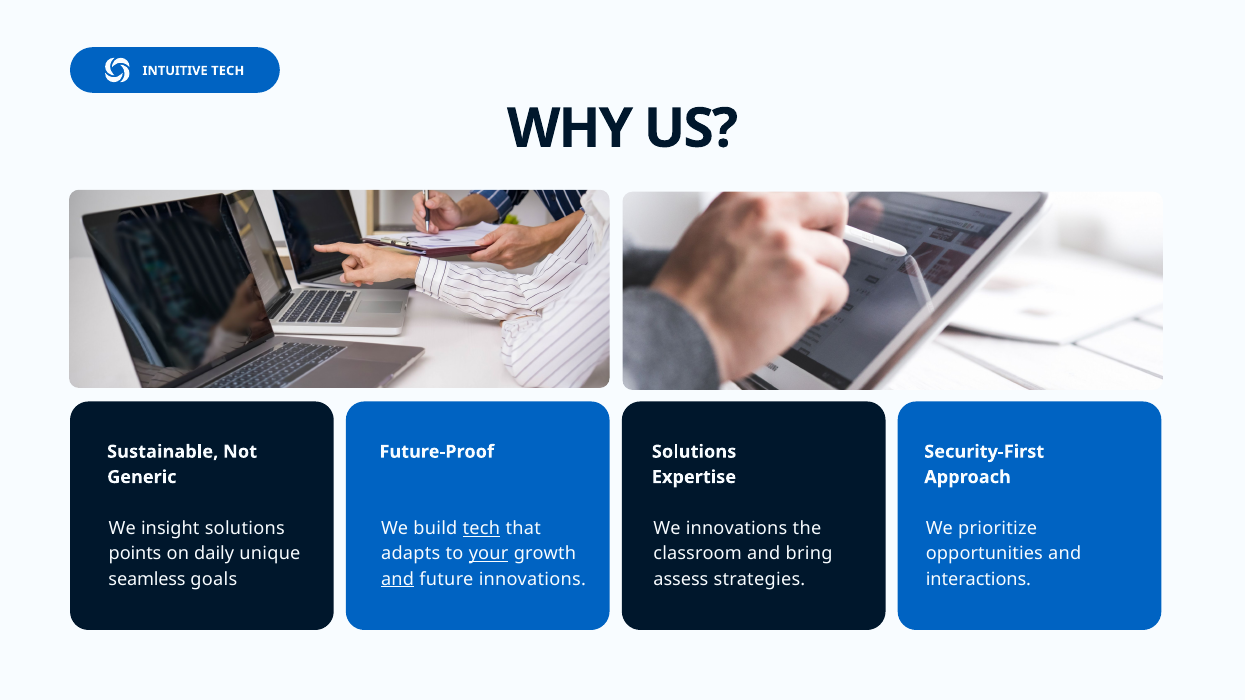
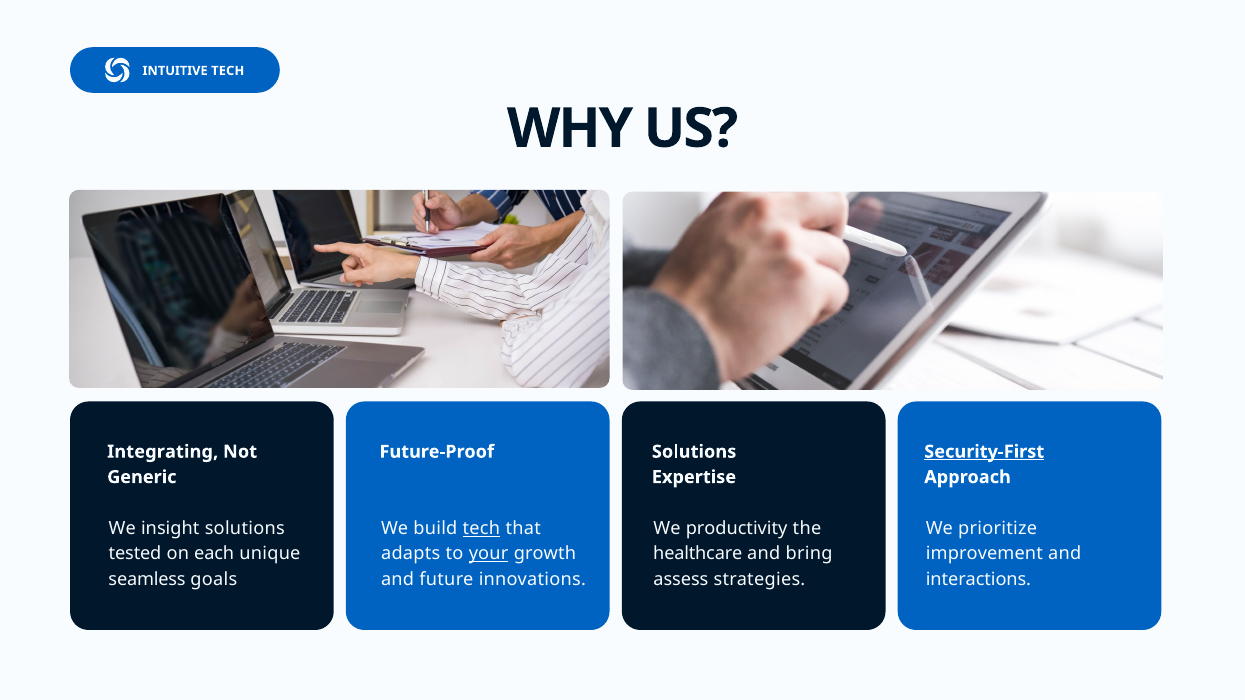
Sustainable: Sustainable -> Integrating
Security-First underline: none -> present
We innovations: innovations -> productivity
points: points -> tested
daily: daily -> each
classroom: classroom -> healthcare
opportunities: opportunities -> improvement
and at (398, 579) underline: present -> none
